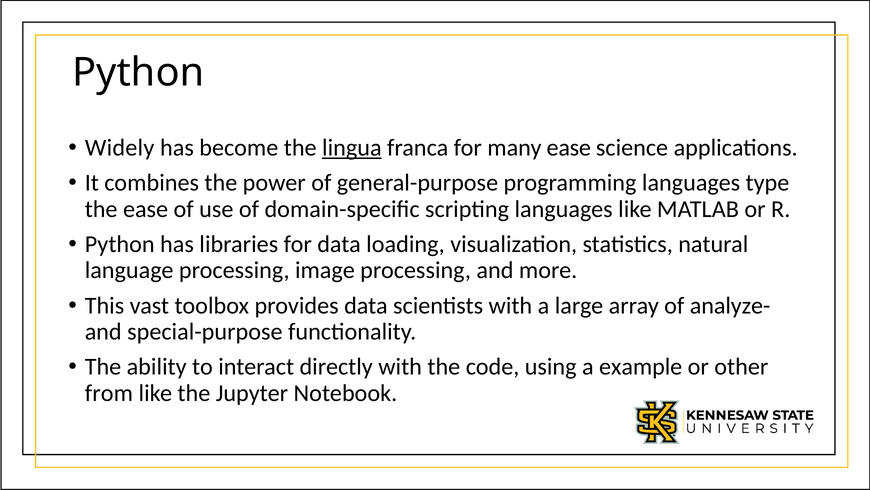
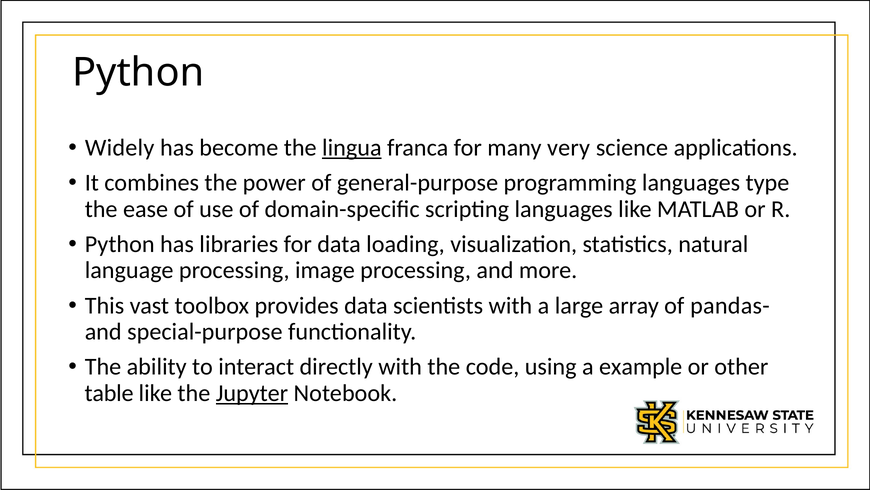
many ease: ease -> very
analyze-: analyze- -> pandas-
from: from -> table
Jupyter underline: none -> present
